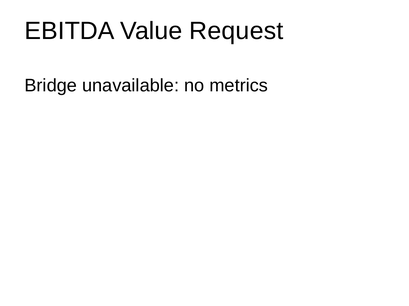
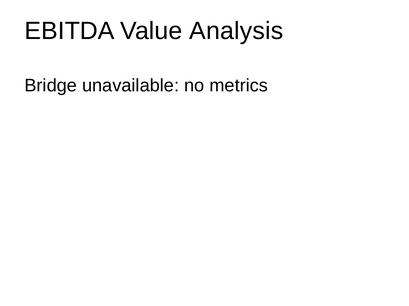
Request: Request -> Analysis
